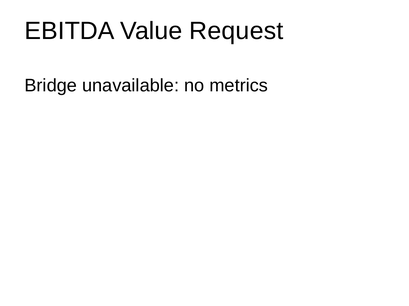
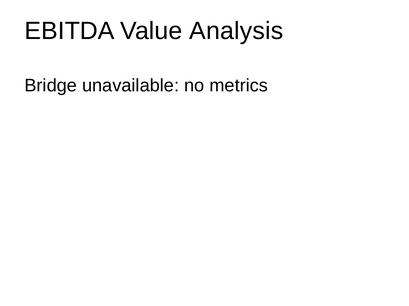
Request: Request -> Analysis
